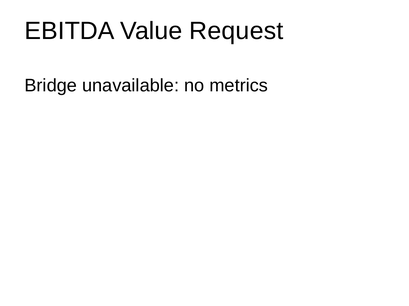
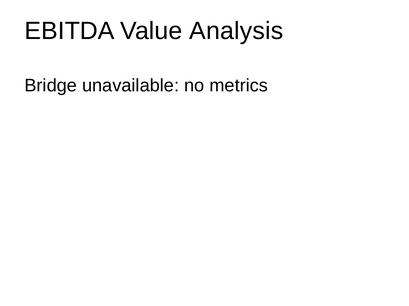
Request: Request -> Analysis
